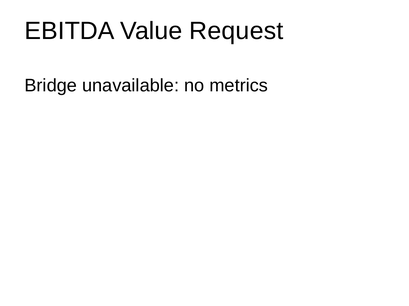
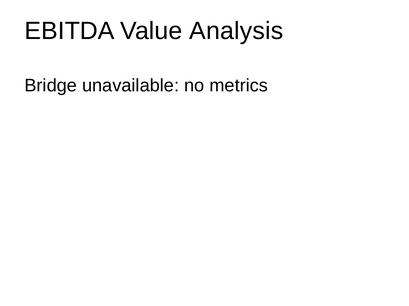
Request: Request -> Analysis
